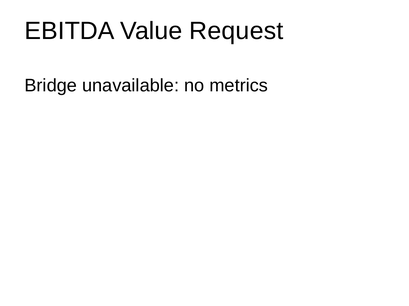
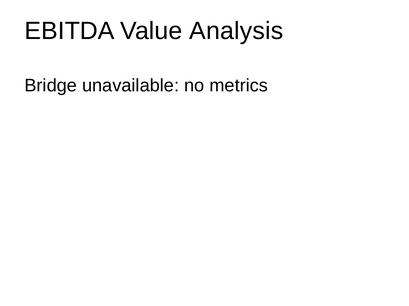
Request: Request -> Analysis
